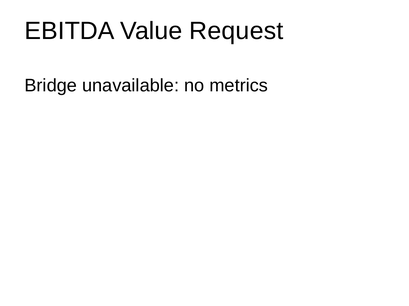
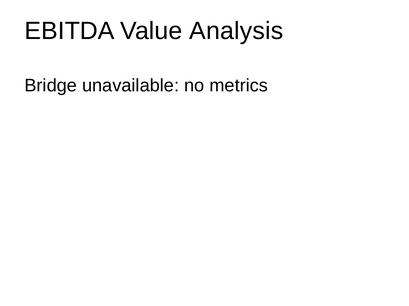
Request: Request -> Analysis
